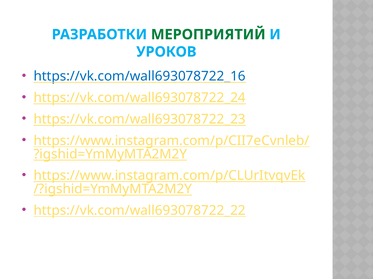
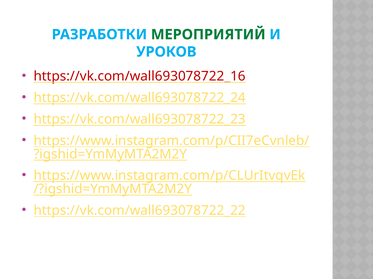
https://vk.com/wall693078722_16 colour: blue -> red
